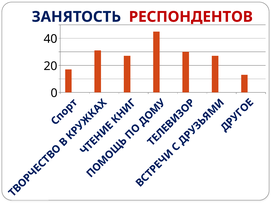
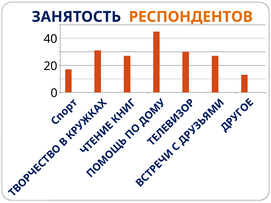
РЕСПОНДЕНТОВ colour: red -> orange
